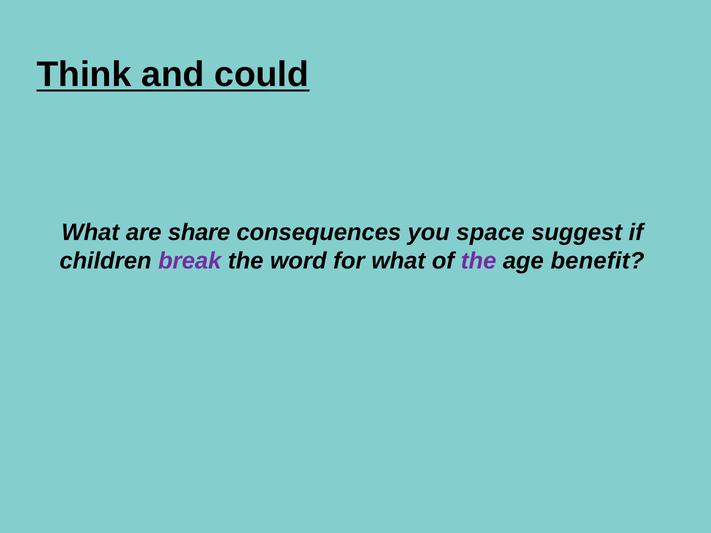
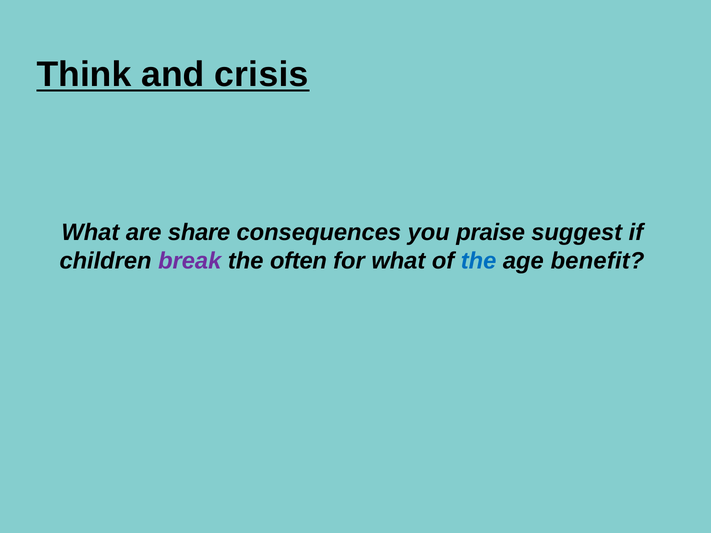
could: could -> crisis
space: space -> praise
word: word -> often
the at (479, 261) colour: purple -> blue
